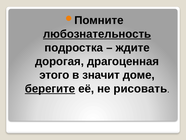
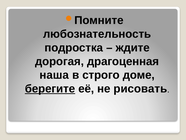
любознательность underline: present -> none
этого: этого -> наша
значит: значит -> строго
